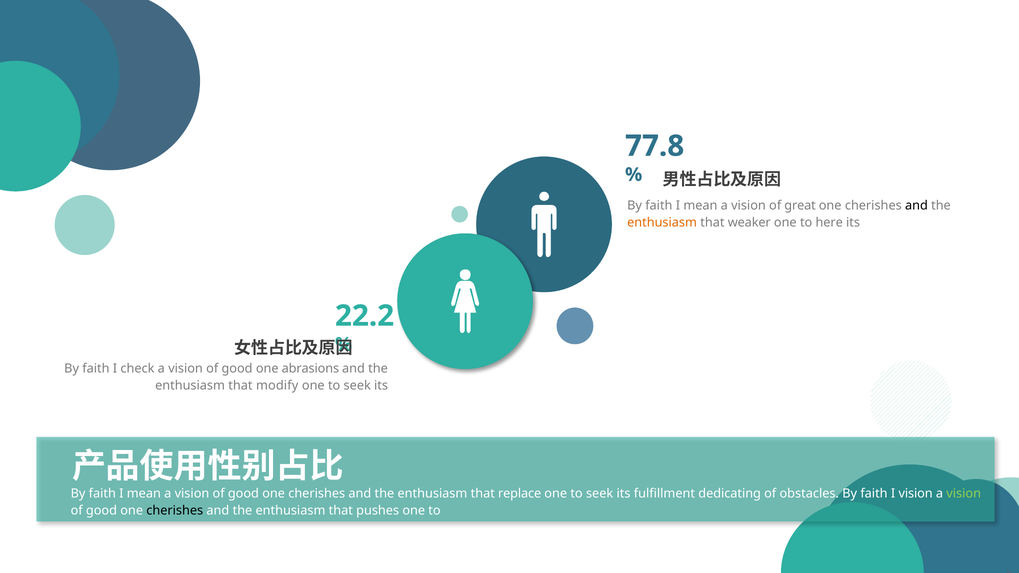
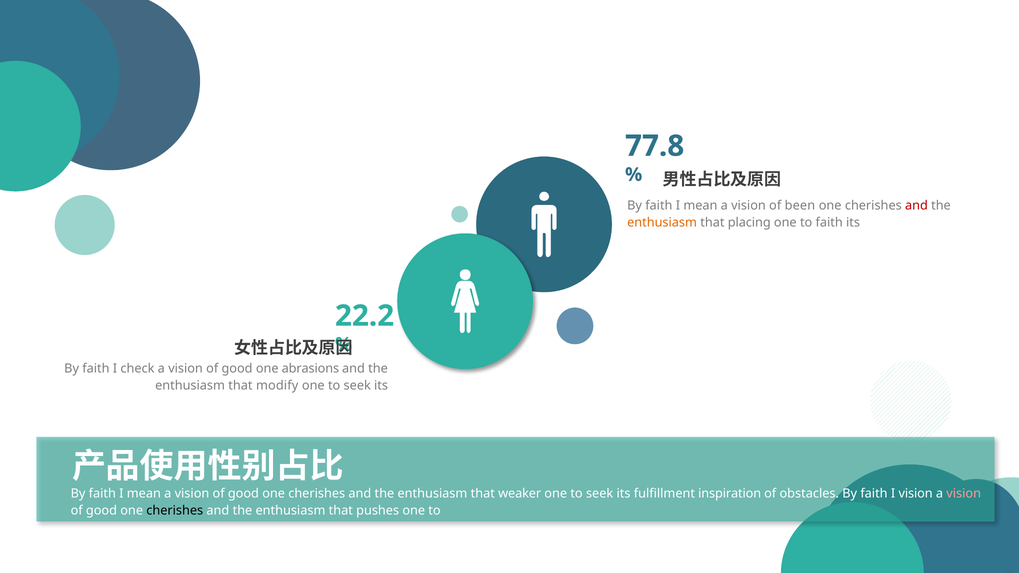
great: great -> been
and at (916, 205) colour: black -> red
weaker: weaker -> placing
to here: here -> faith
replace: replace -> weaker
dedicating: dedicating -> inspiration
vision at (964, 494) colour: light green -> pink
